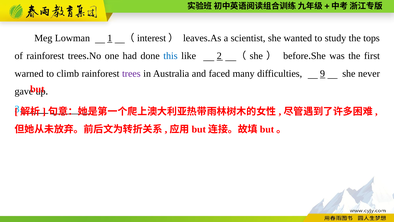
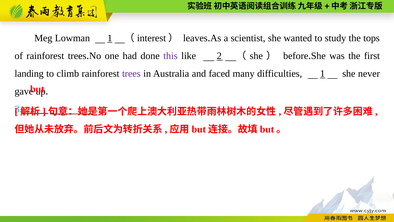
this colour: blue -> purple
warned: warned -> landing
difficulties 9: 9 -> 1
